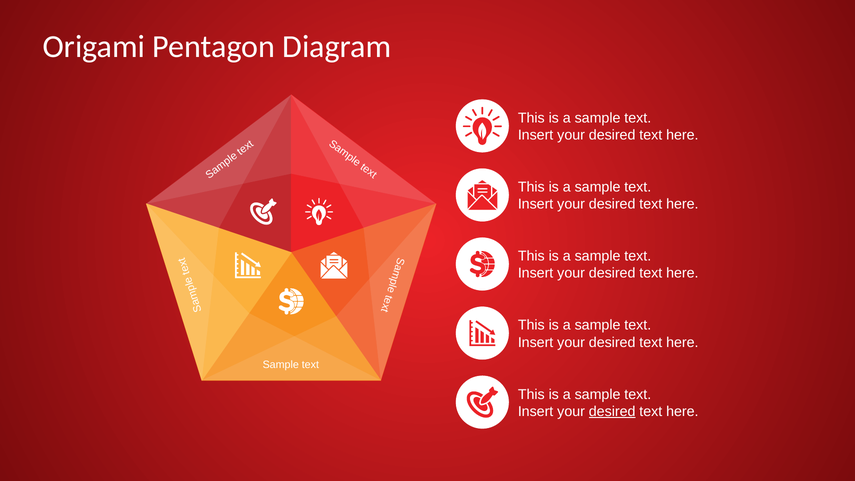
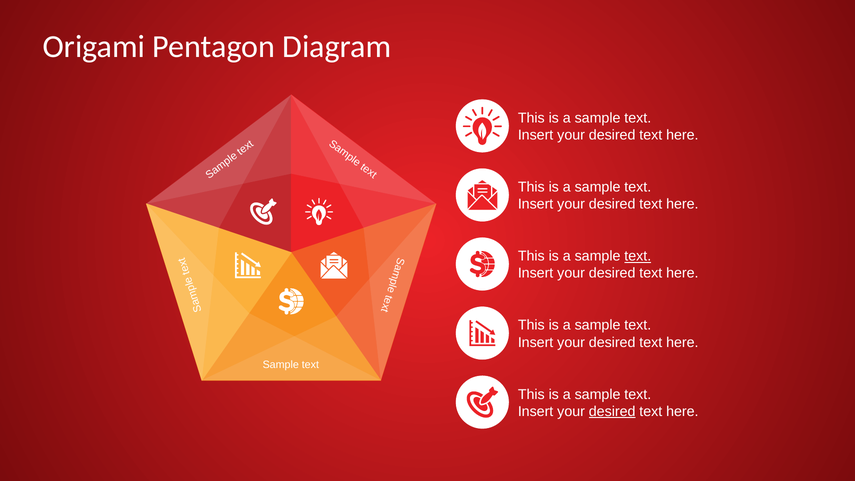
text at (638, 256) underline: none -> present
